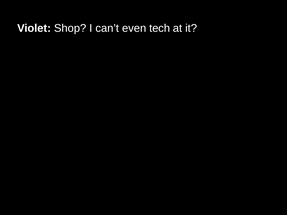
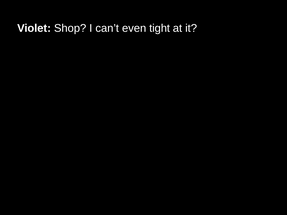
tech: tech -> tight
